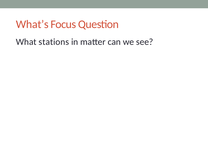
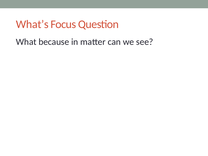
stations: stations -> because
